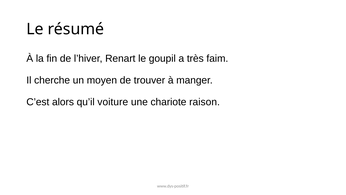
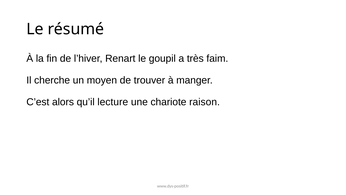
voiture: voiture -> lecture
